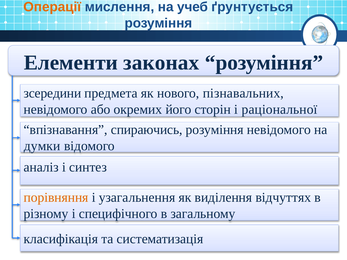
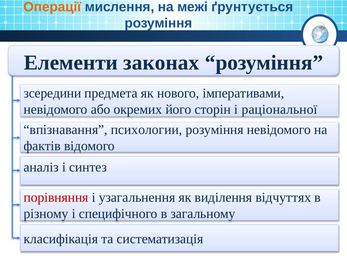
учеб: учеб -> межі
пізнавальних: пізнавальних -> імперативами
спираючись: спираючись -> психологии
думки: думки -> фактів
порівняння colour: orange -> red
